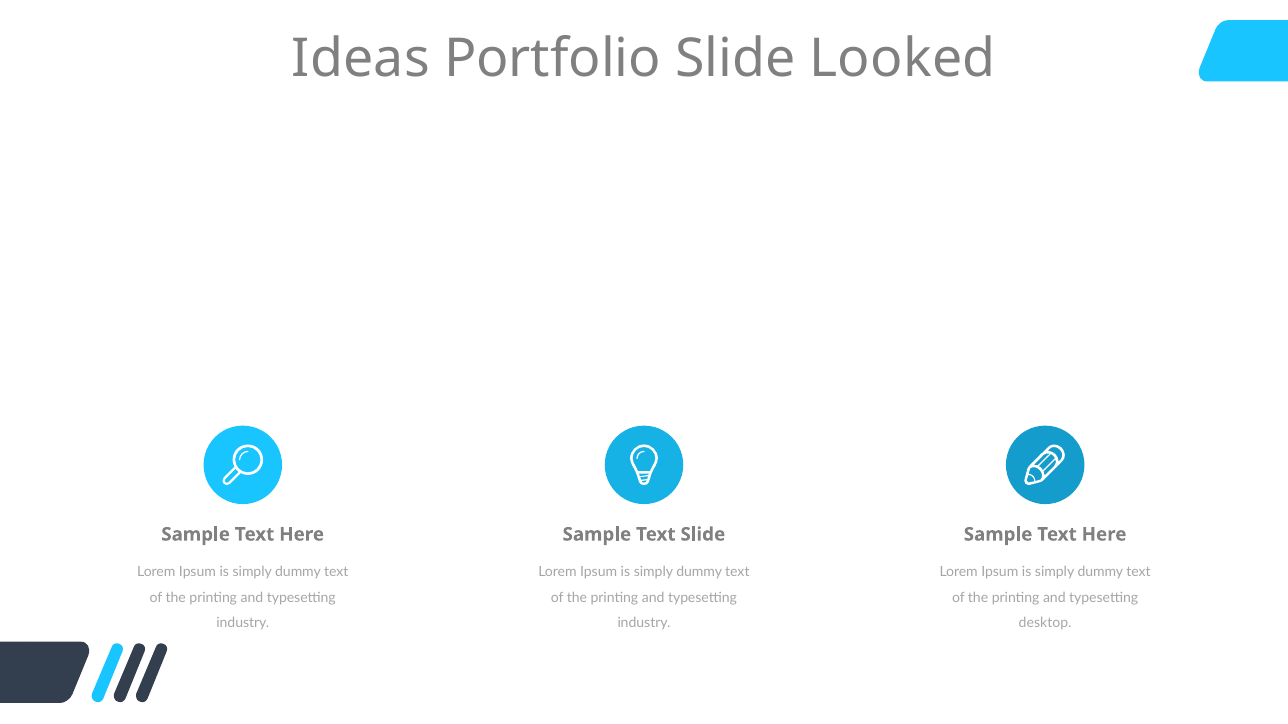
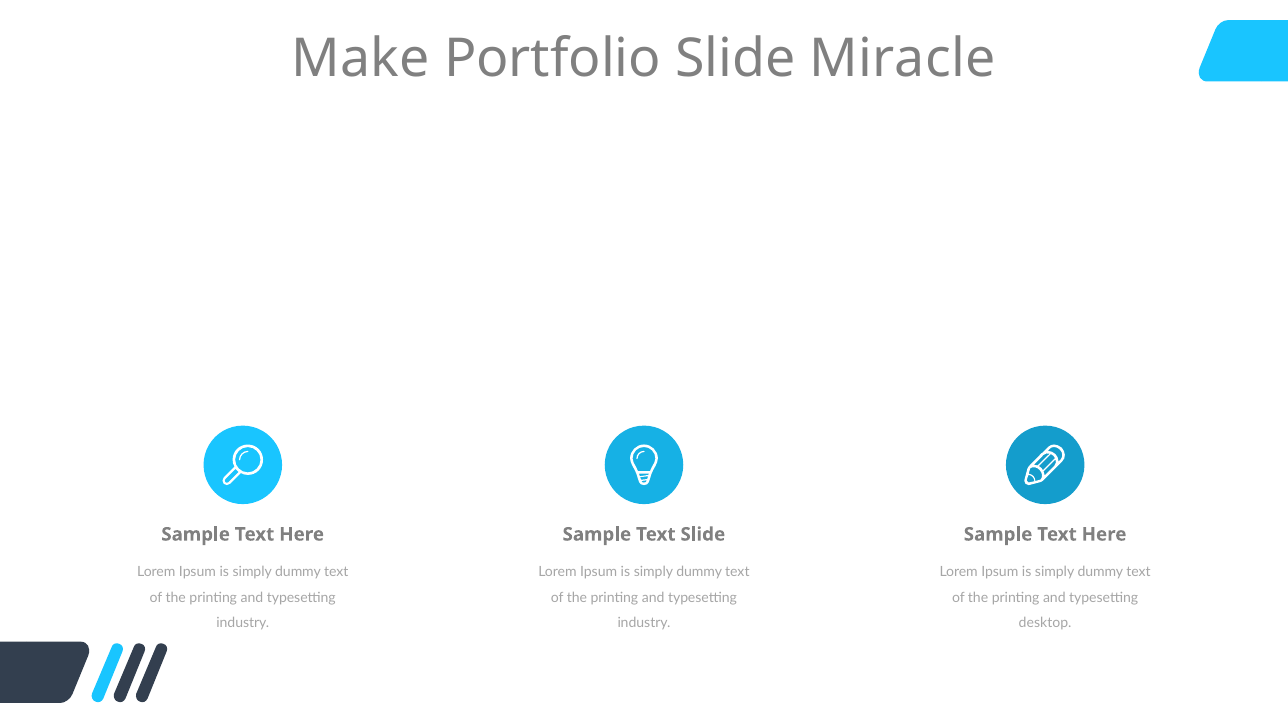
Ideas: Ideas -> Make
Looked: Looked -> Miracle
